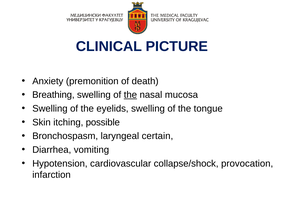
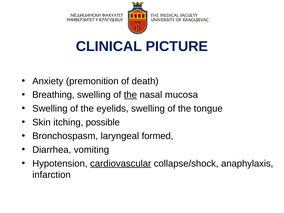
certain: certain -> formed
cardiovascular underline: none -> present
provocation: provocation -> anaphylaxis
